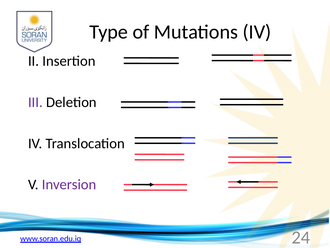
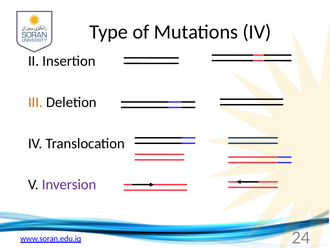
III colour: purple -> orange
